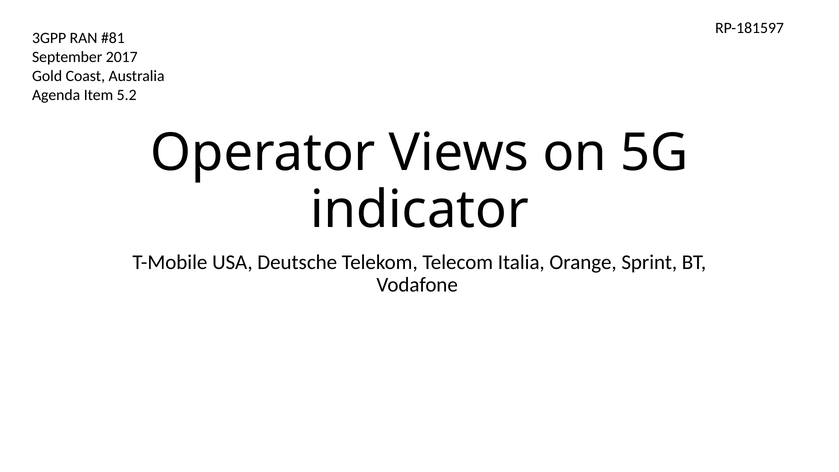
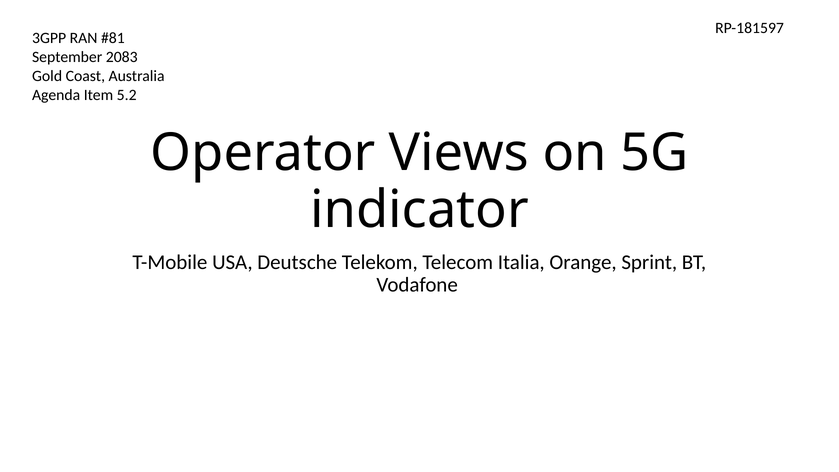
2017: 2017 -> 2083
